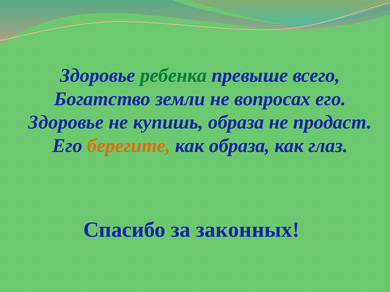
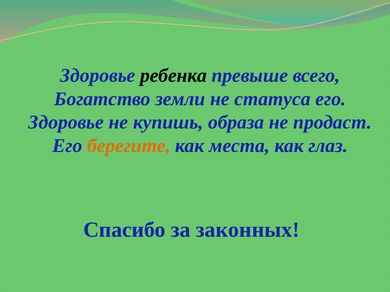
ребенка colour: green -> black
вопросах: вопросах -> статуса
как образа: образа -> места
